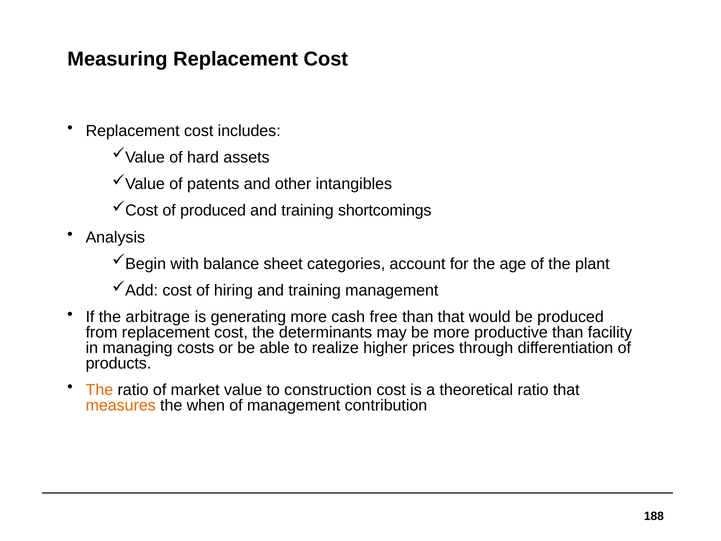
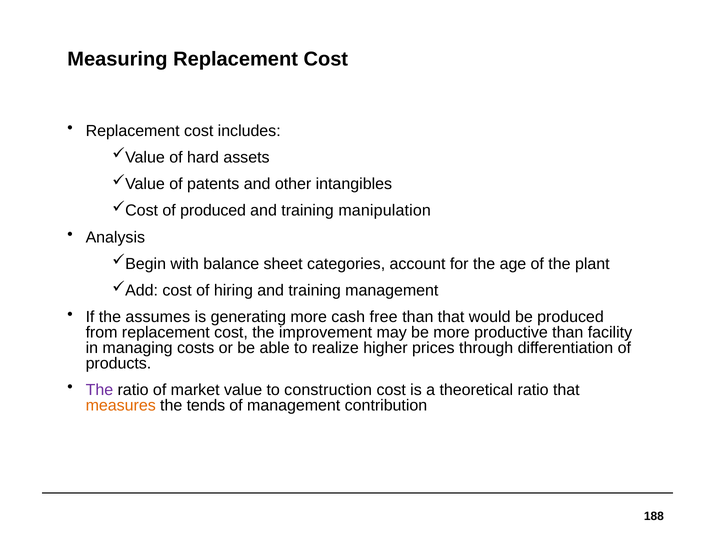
shortcomings: shortcomings -> manipulation
arbitrage: arbitrage -> assumes
determinants: determinants -> improvement
The at (99, 390) colour: orange -> purple
when: when -> tends
